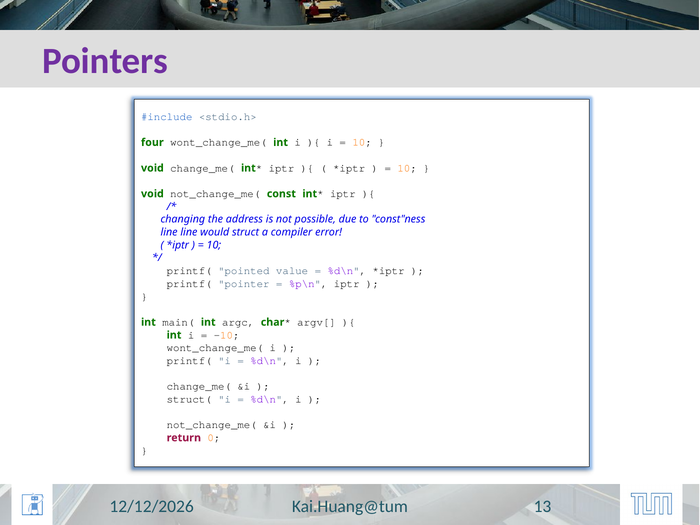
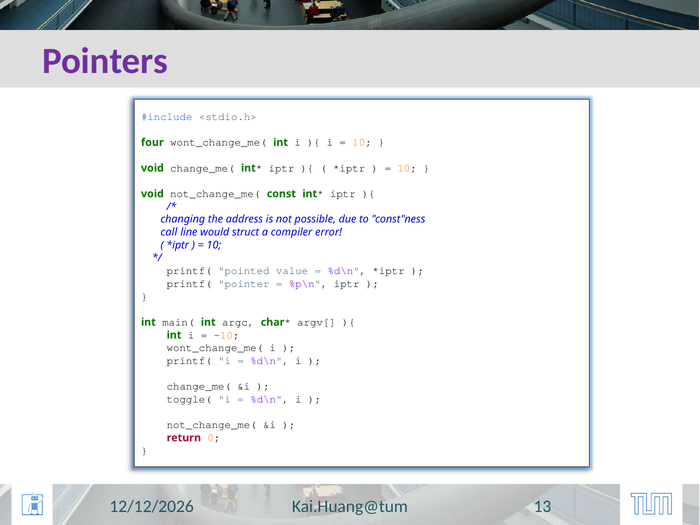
line at (169, 232): line -> call
struct(: struct( -> toggle(
